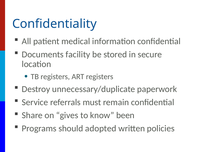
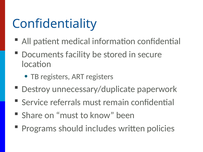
on gives: gives -> must
adopted: adopted -> includes
